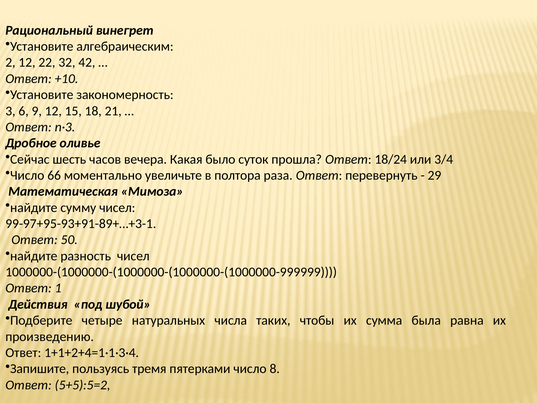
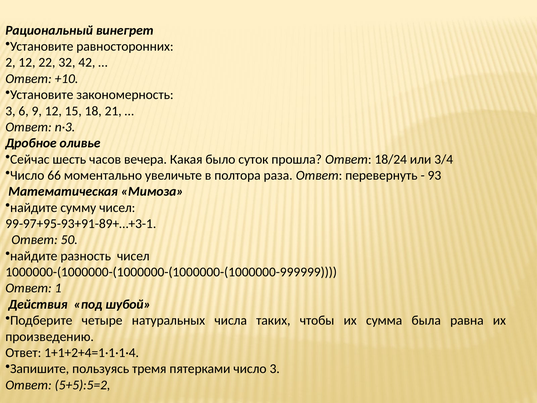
алгебраическим: алгебраическим -> равносторонних
29: 29 -> 93
1+1+2+4=1·1·3·4: 1+1+2+4=1·1·3·4 -> 1+1+2+4=1·1·1·4
число 8: 8 -> 3
